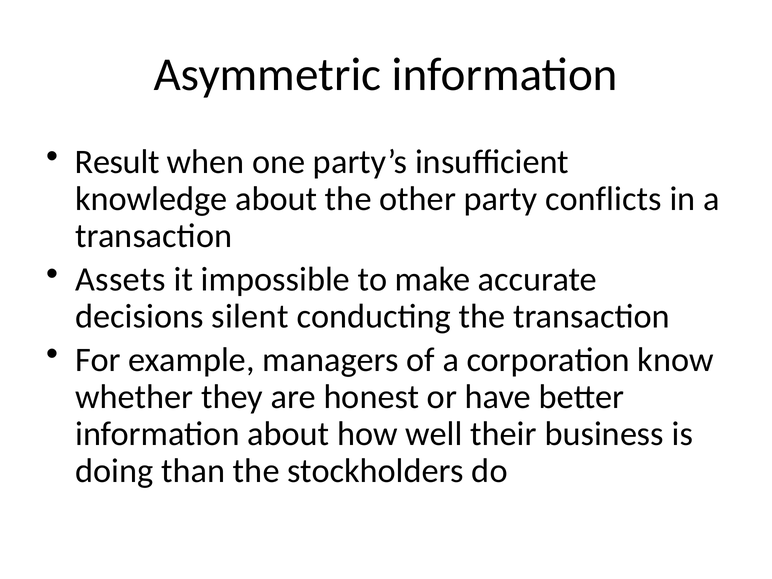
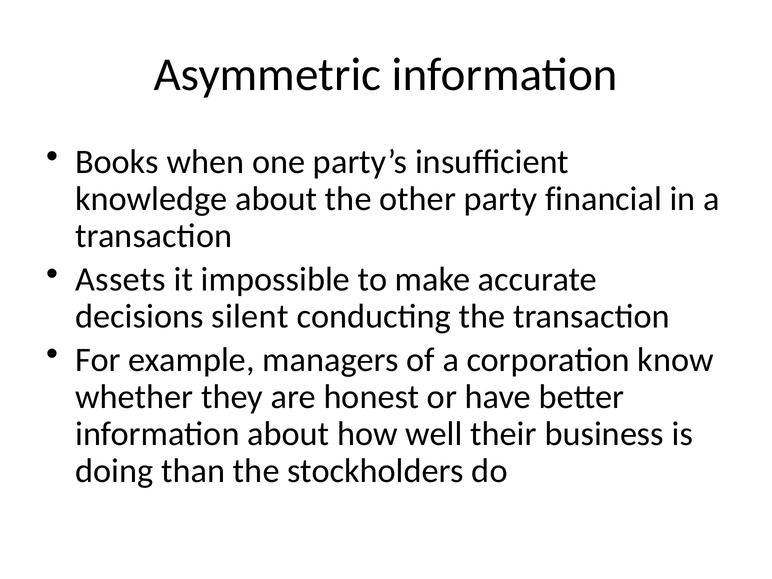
Result: Result -> Books
conflicts: conflicts -> financial
